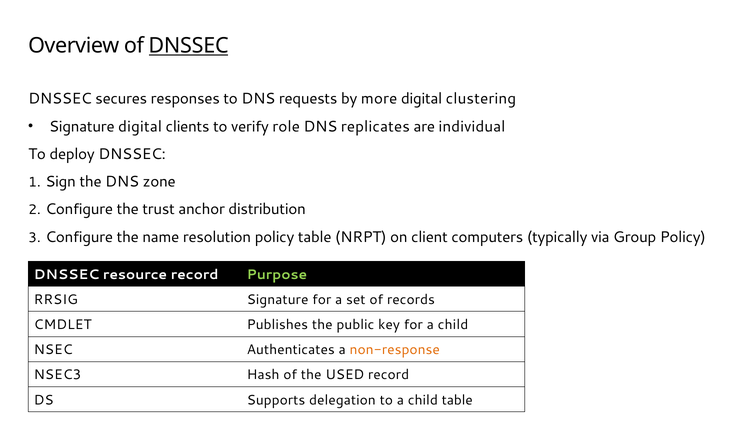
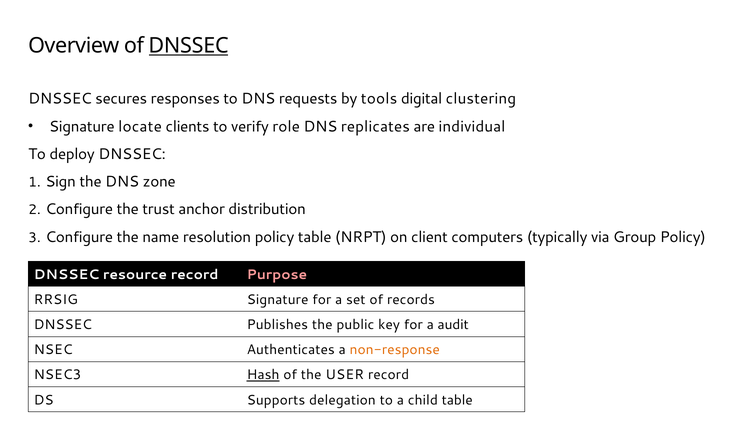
more: more -> tools
Signature digital: digital -> locate
Purpose colour: light green -> pink
CMDLET at (63, 325): CMDLET -> DNSSEC
for a child: child -> audit
Hash underline: none -> present
USED: USED -> USER
